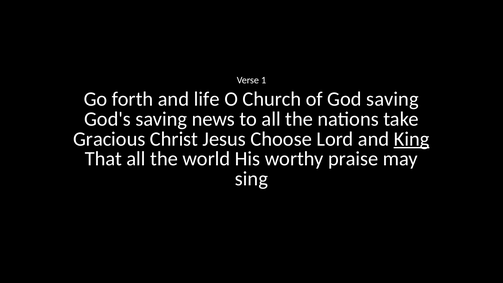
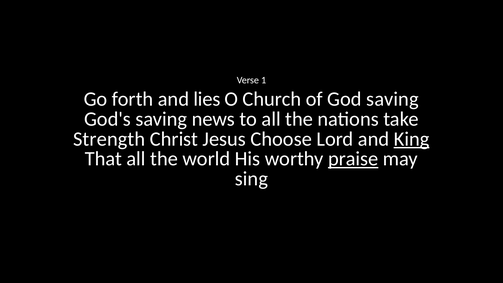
life: life -> lies
Gracious: Gracious -> Strength
praise underline: none -> present
